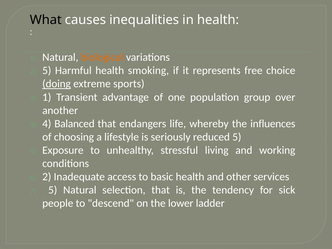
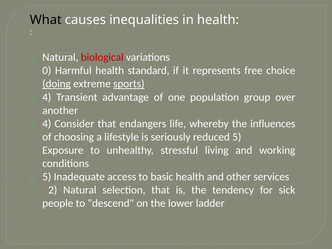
biological colour: orange -> red
2 5: 5 -> 0
smoking: smoking -> standard
sports underline: none -> present
3 1: 1 -> 4
Balanced: Balanced -> Consider
6 2: 2 -> 5
7 5: 5 -> 2
